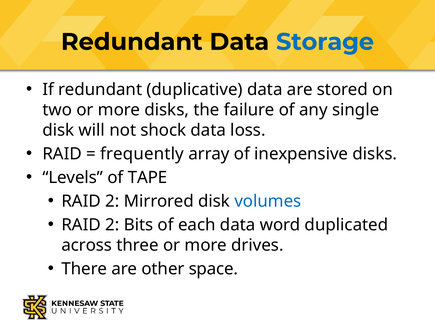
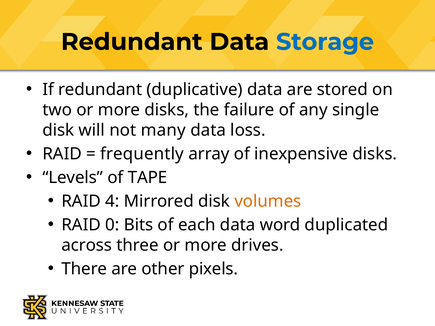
shock: shock -> many
2 at (112, 201): 2 -> 4
volumes colour: blue -> orange
2 at (112, 225): 2 -> 0
space: space -> pixels
